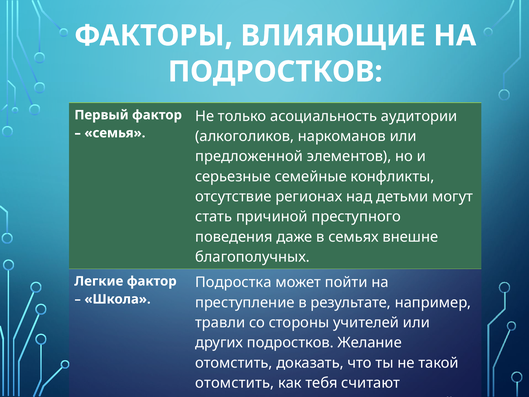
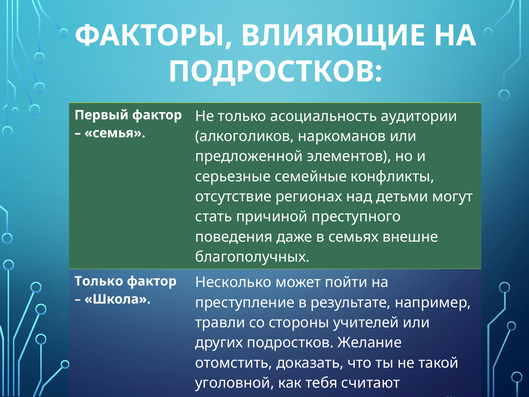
Подростка: Подростка -> Несколько
Легкие at (99, 281): Легкие -> Только
отомстить at (235, 383): отомстить -> уголовной
